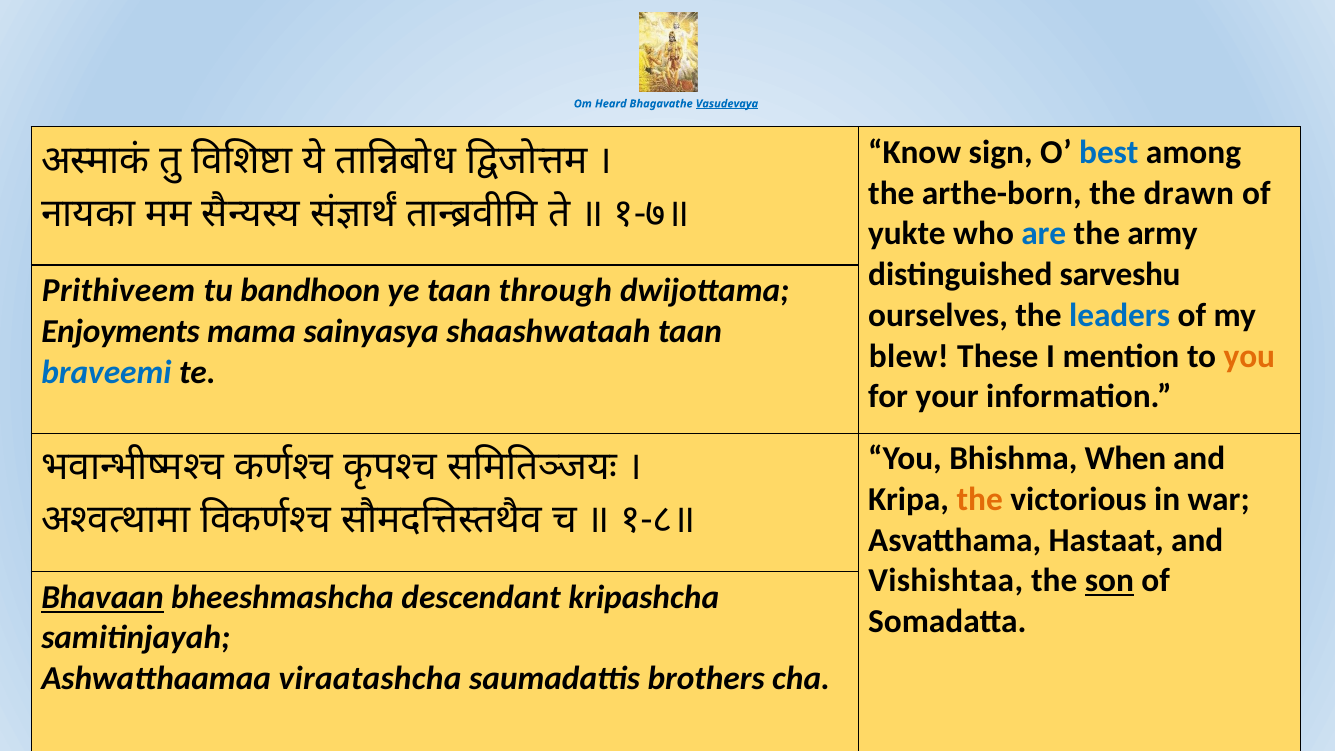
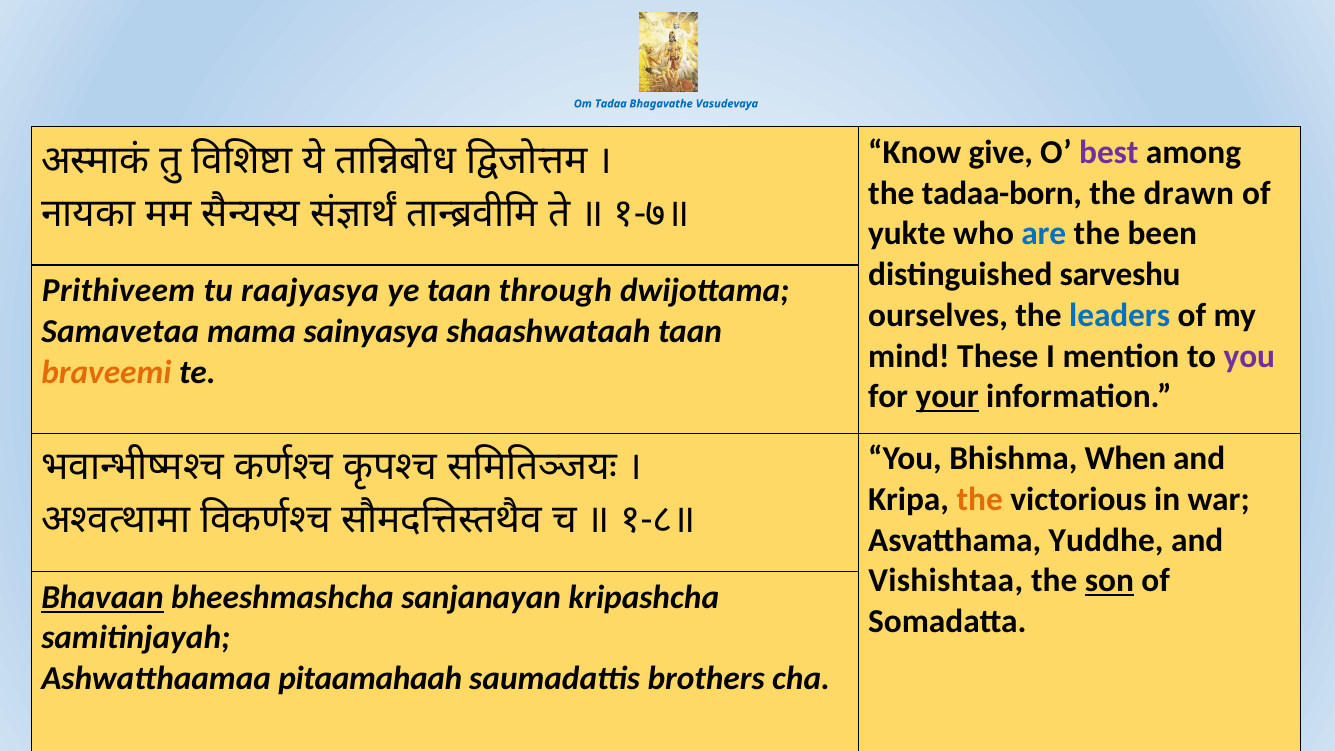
Heard: Heard -> Tadaa
Vasudevaya underline: present -> none
sign: sign -> give
best colour: blue -> purple
arthe-born: arthe-born -> tadaa-born
army: army -> been
bandhoon: bandhoon -> raajyasya
Enjoyments: Enjoyments -> Samavetaa
blew: blew -> mind
you at (1249, 356) colour: orange -> purple
braveemi colour: blue -> orange
your underline: none -> present
Hastaat: Hastaat -> Yuddhe
descendant: descendant -> sanjanayan
viraatashcha: viraatashcha -> pitaamahaah
